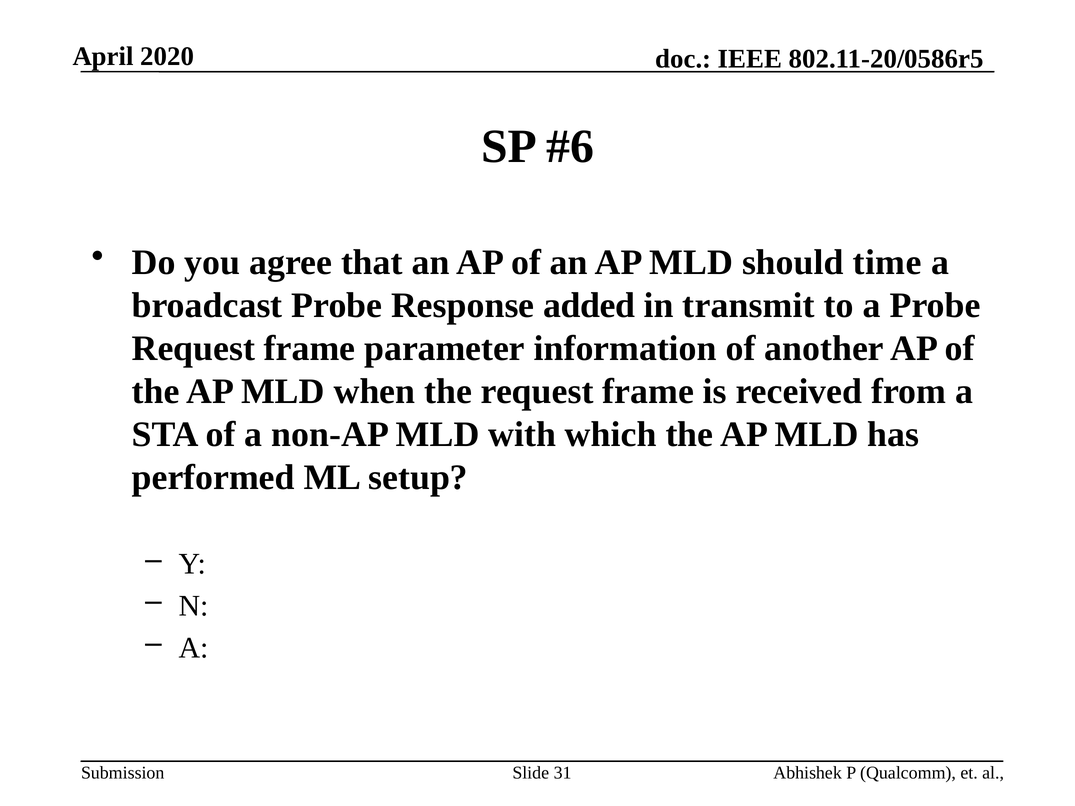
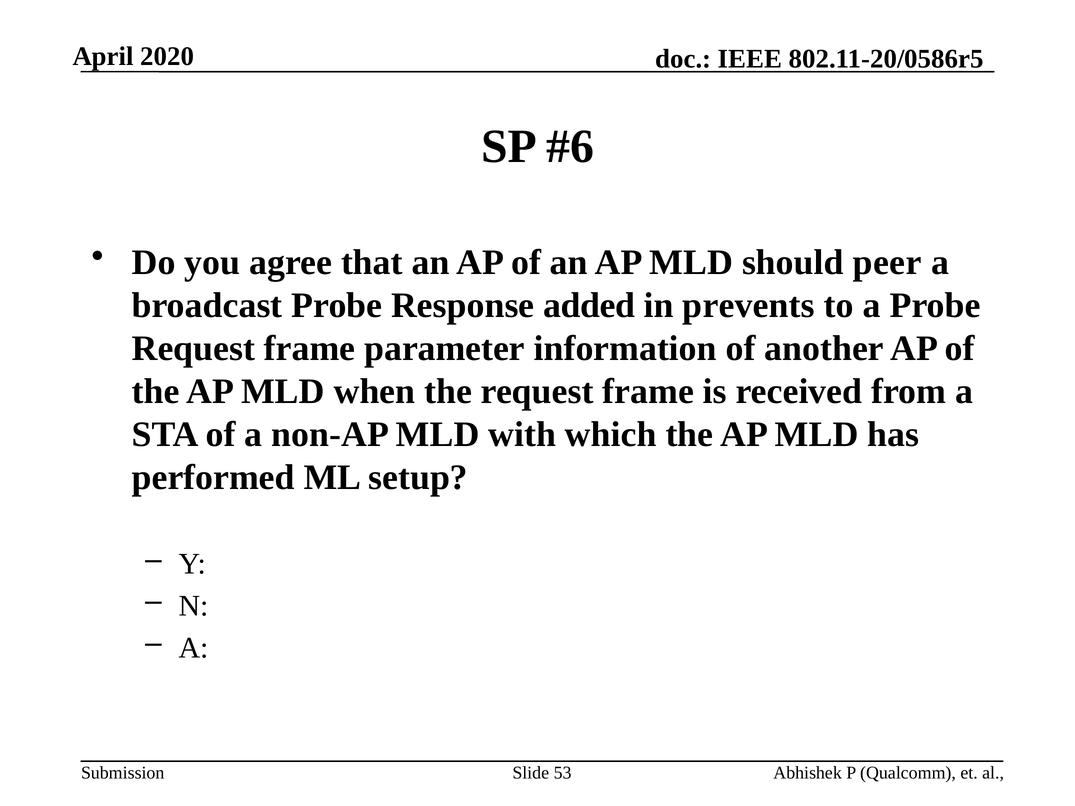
time: time -> peer
transmit: transmit -> prevents
31: 31 -> 53
